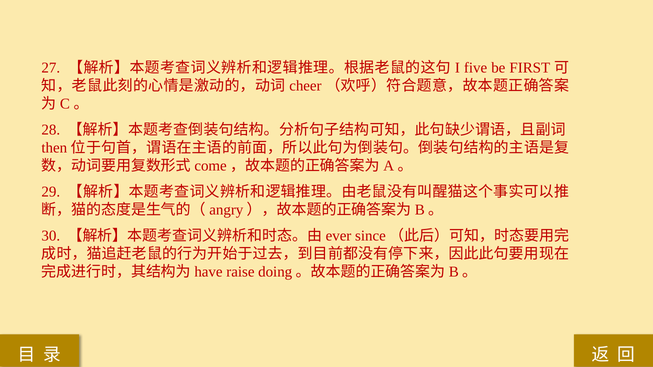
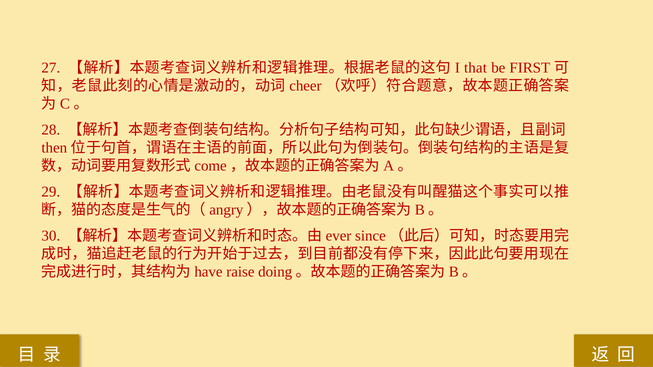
five: five -> that
